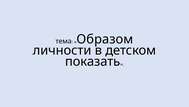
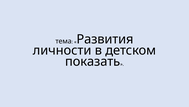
Образом: Образом -> Развития
